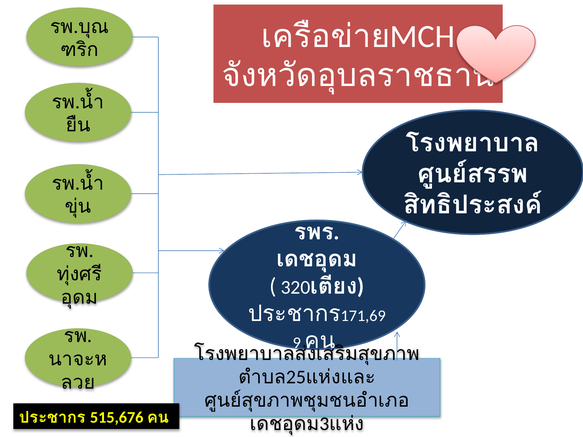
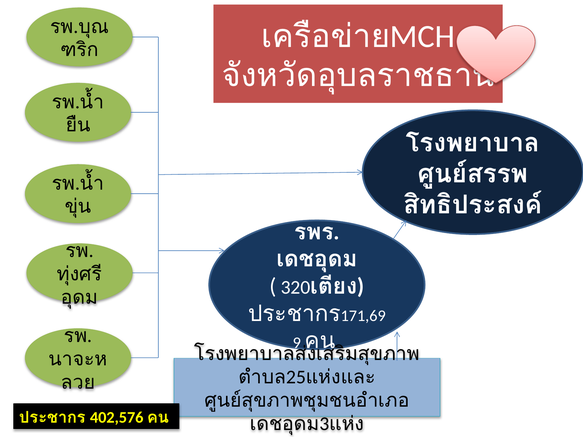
515,676: 515,676 -> 402,576
